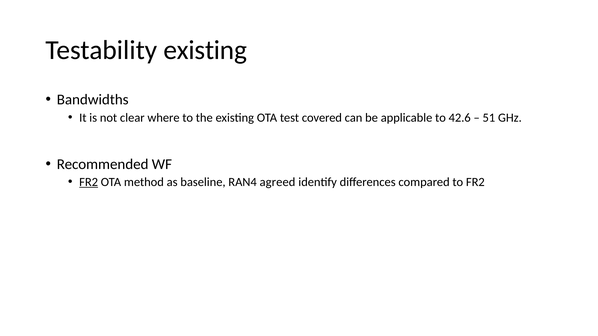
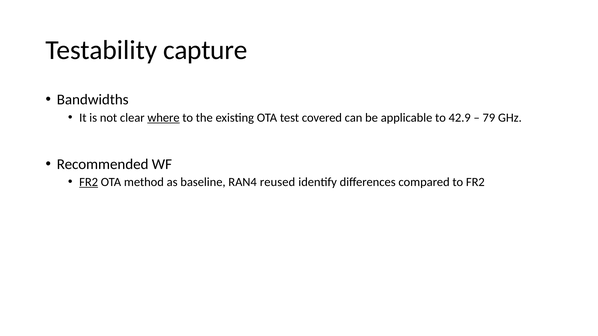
Testability existing: existing -> capture
where underline: none -> present
42.6: 42.6 -> 42.9
51: 51 -> 79
agreed: agreed -> reused
